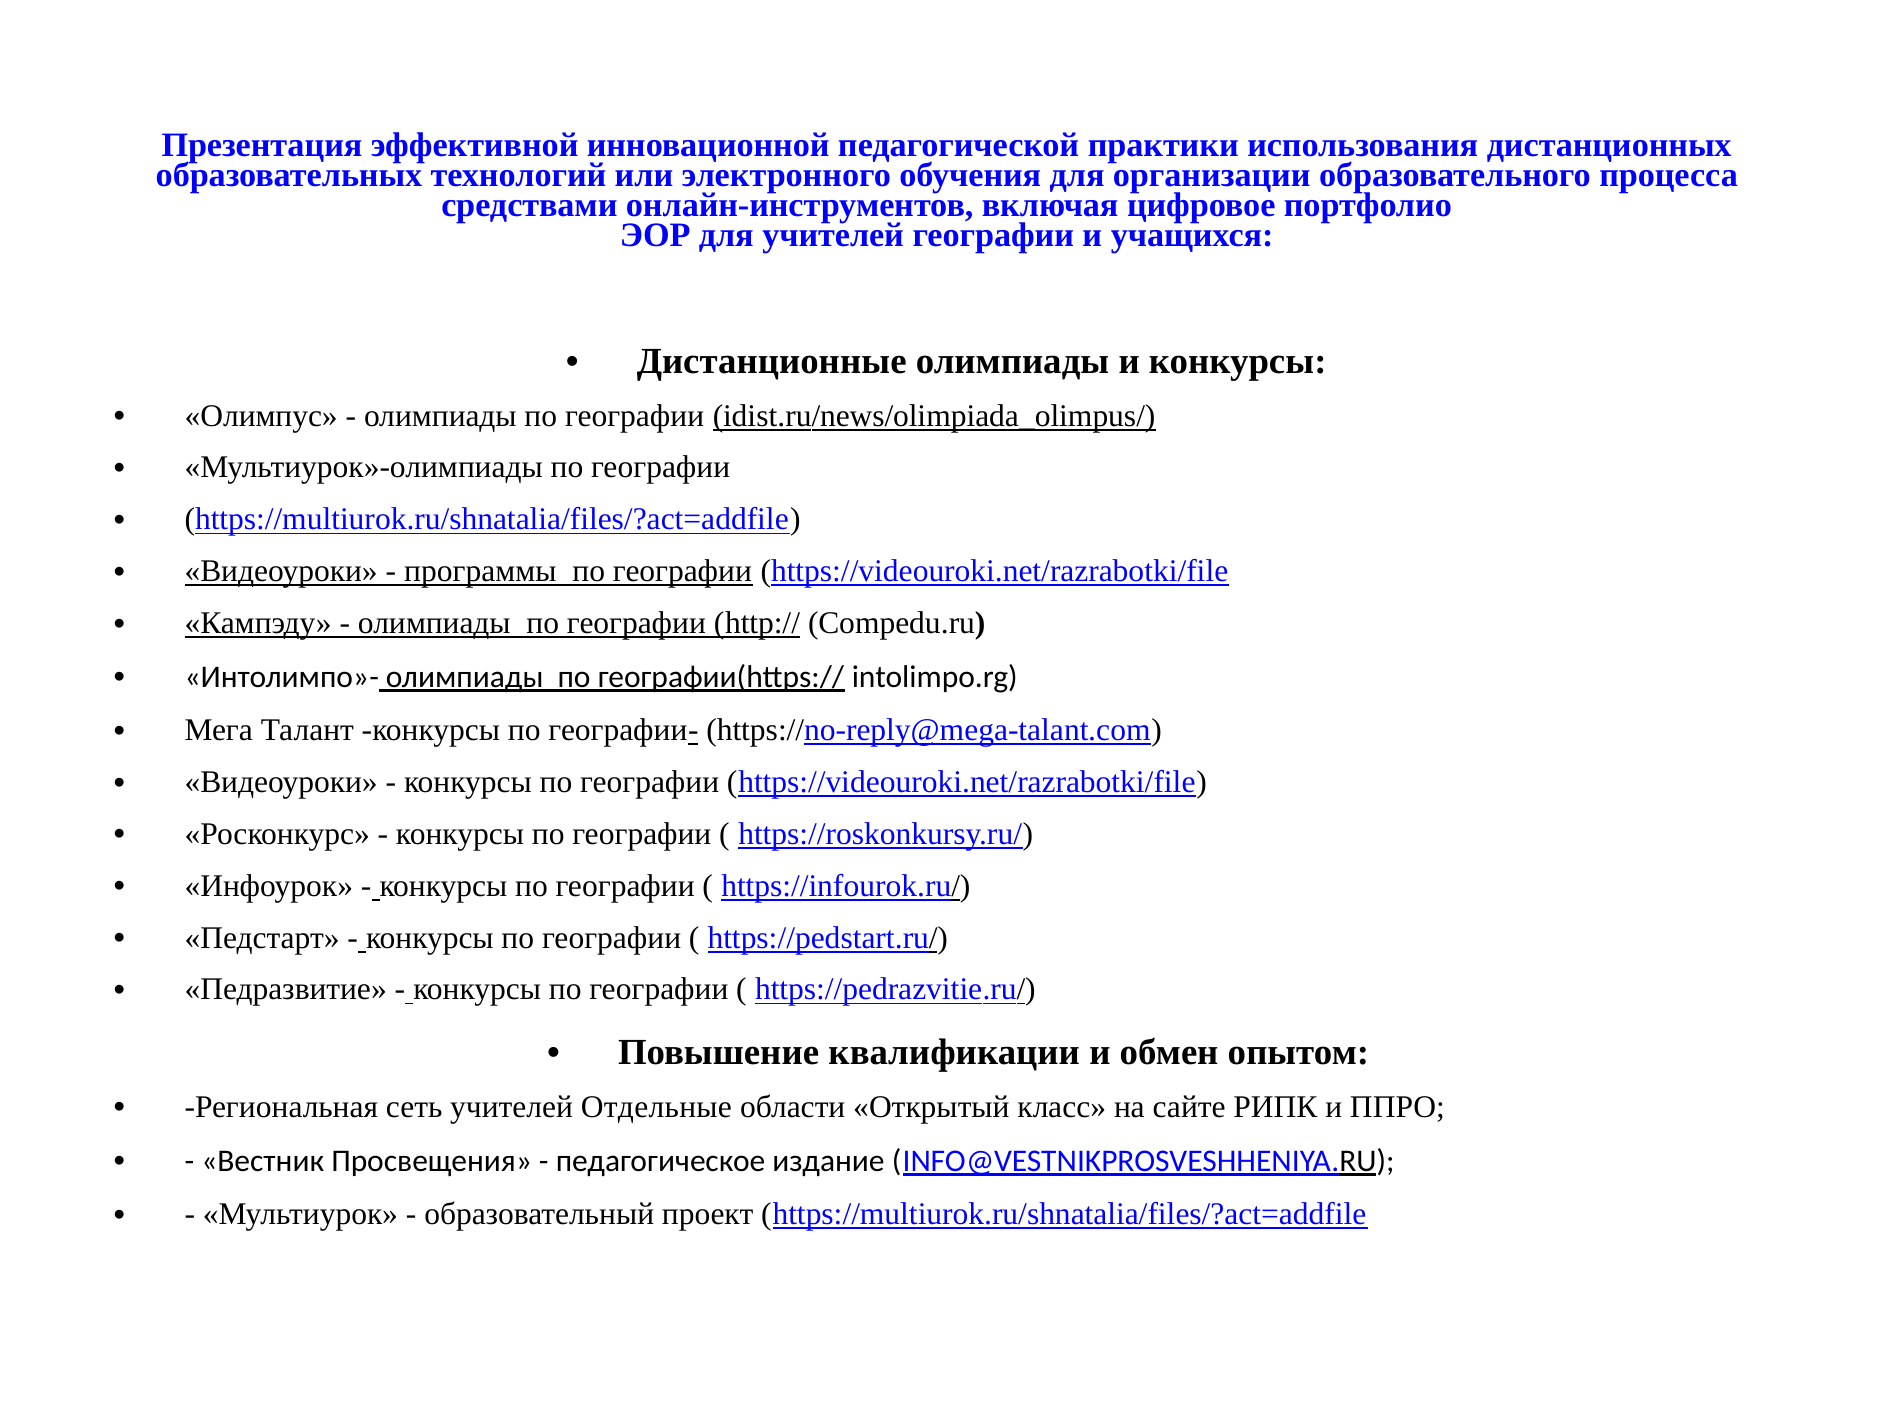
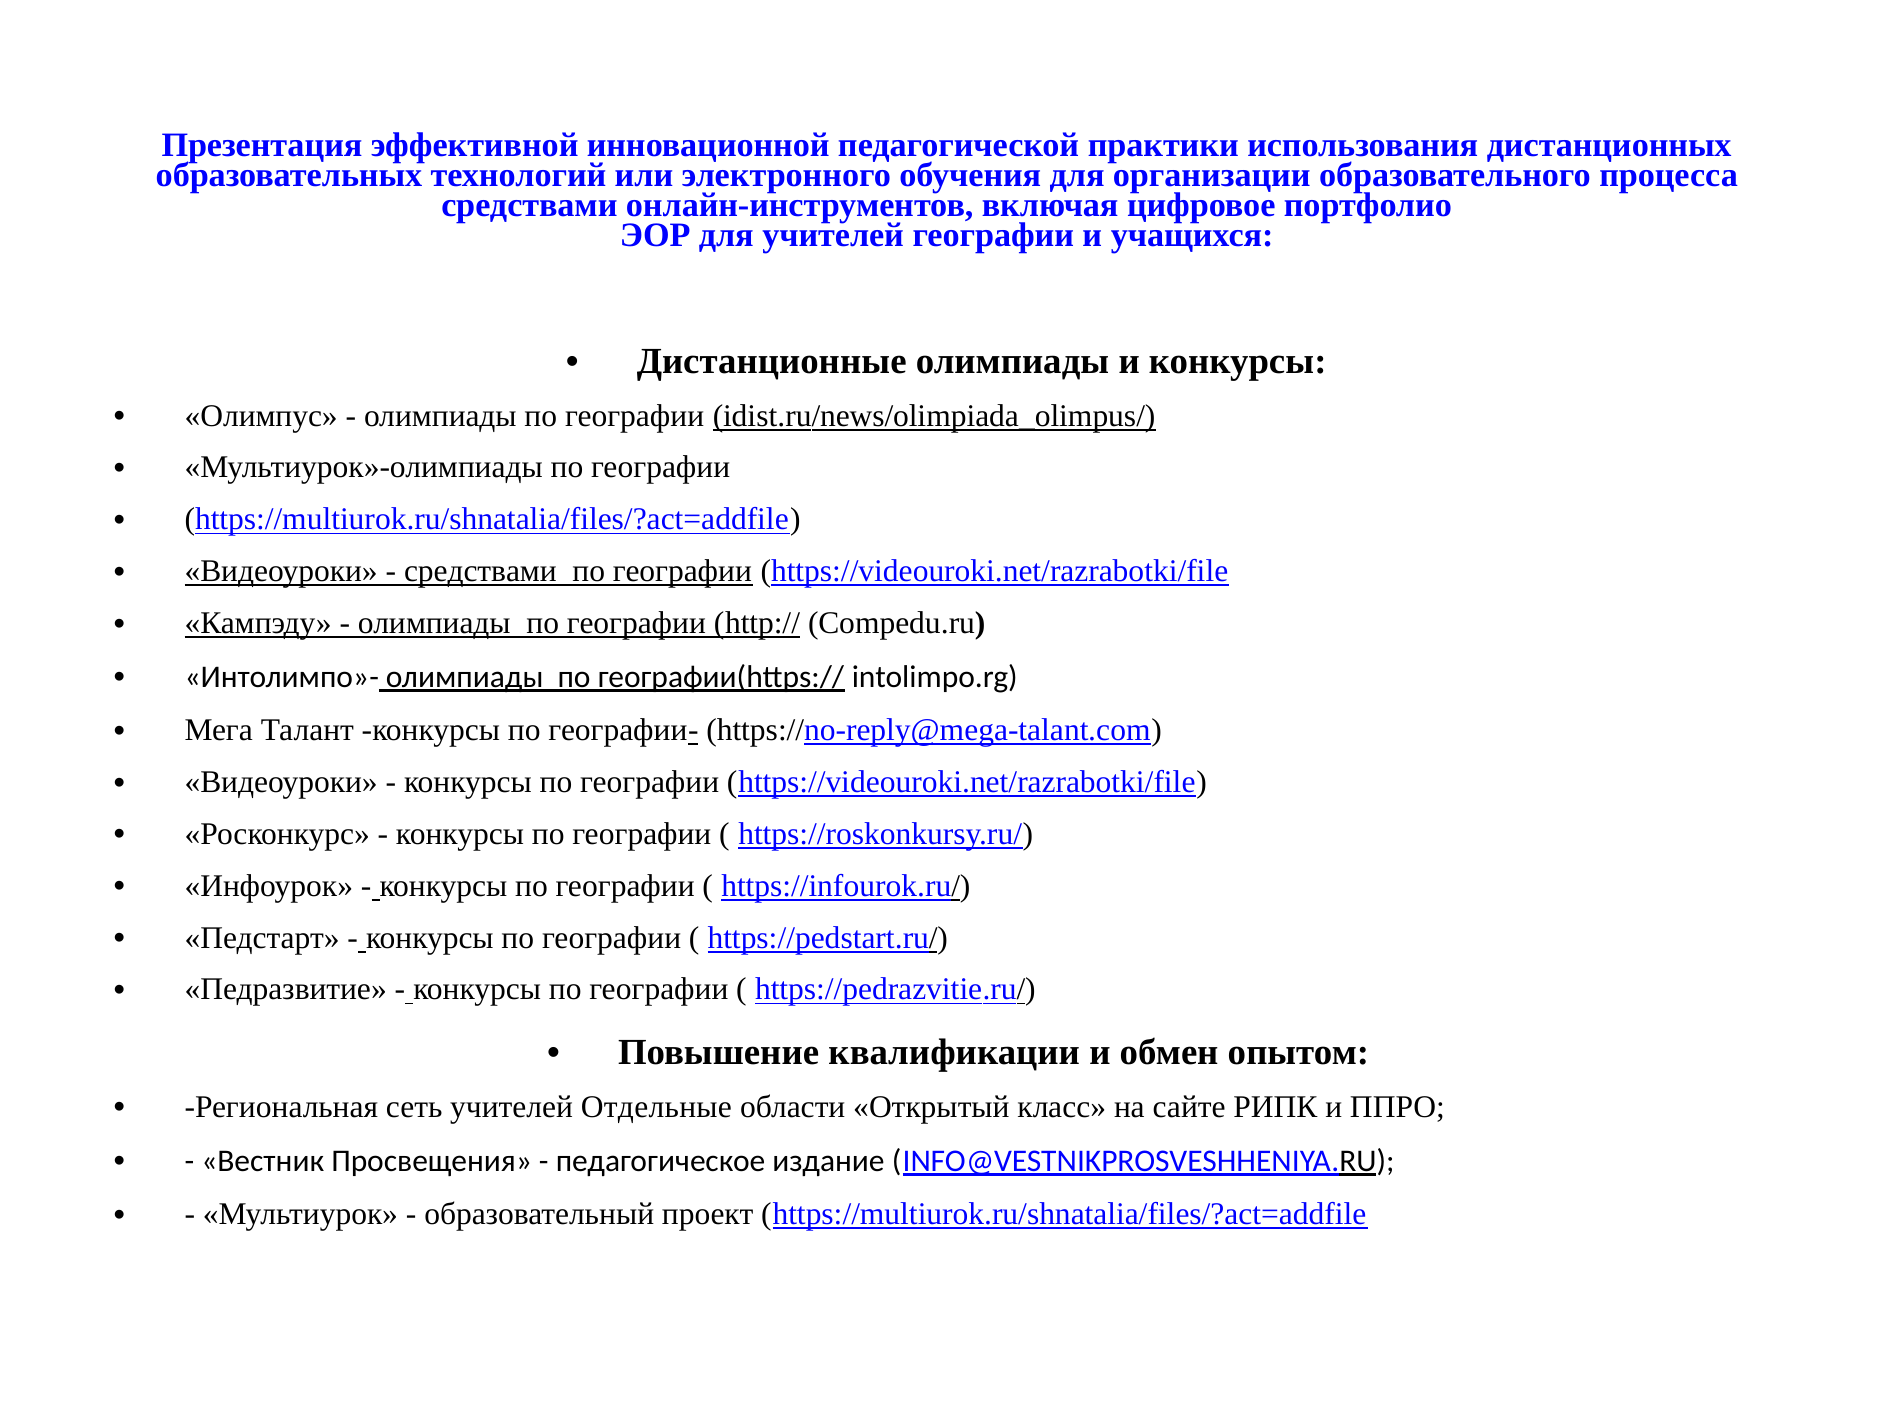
программы at (480, 572): программы -> средствами
